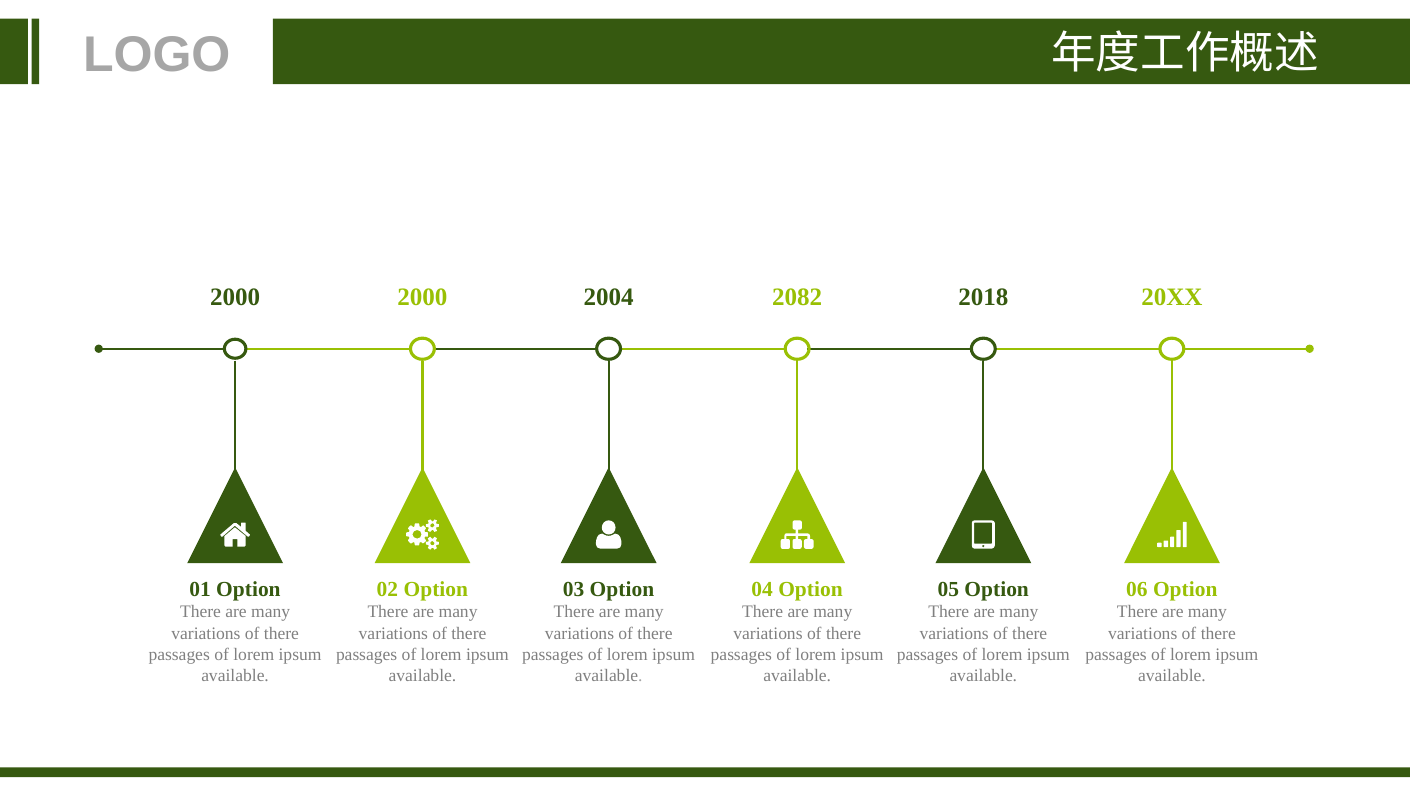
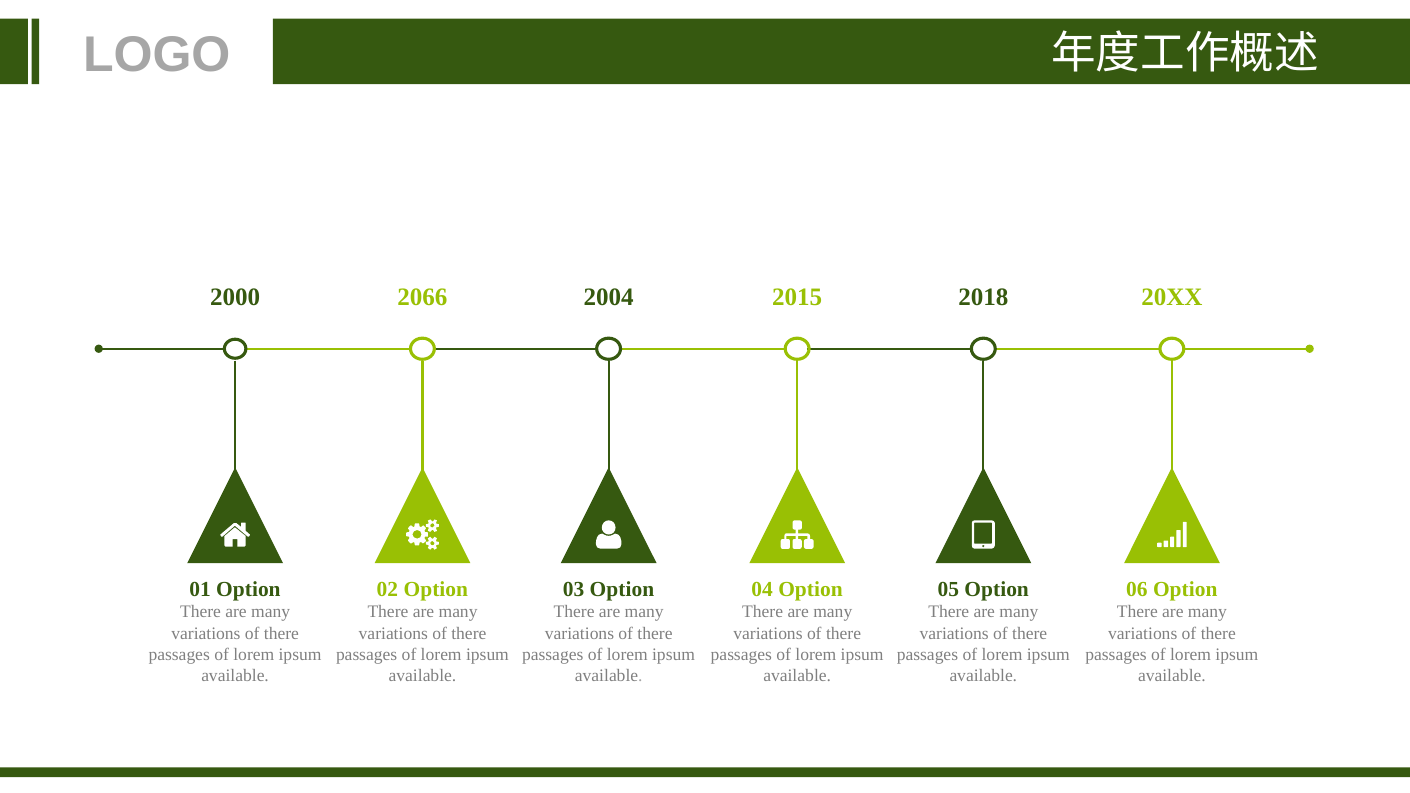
2000 2000: 2000 -> 2066
2082: 2082 -> 2015
